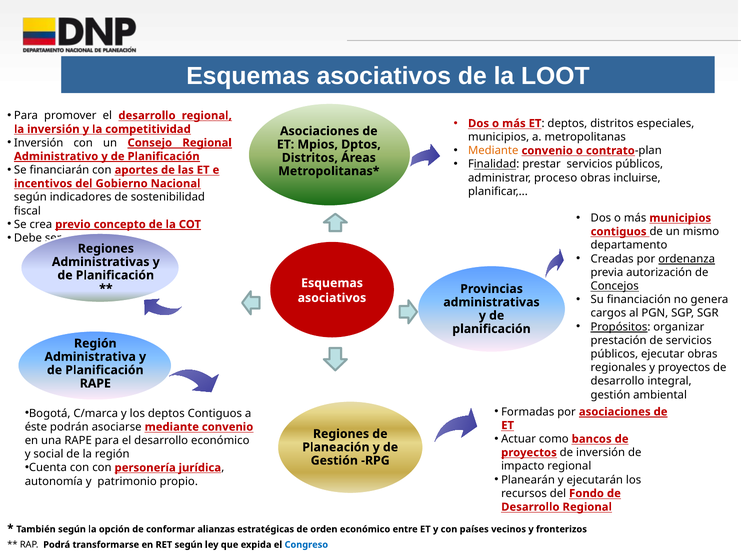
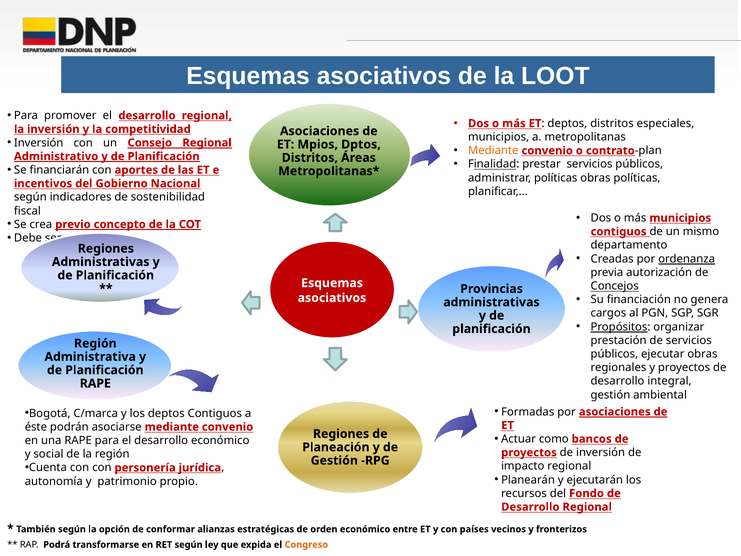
administrar proceso: proceso -> políticas
obras incluirse: incluirse -> políticas
Congreso colour: blue -> orange
